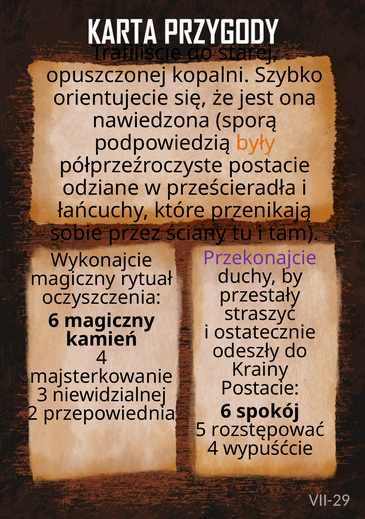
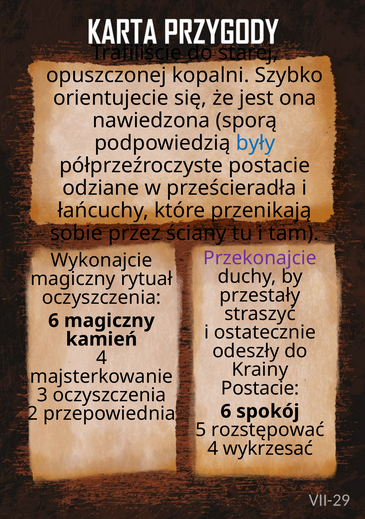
były colour: orange -> blue
3 niewidzialnej: niewidzialnej -> oczyszczenia
wypuśćcie: wypuśćcie -> wykrzesać
